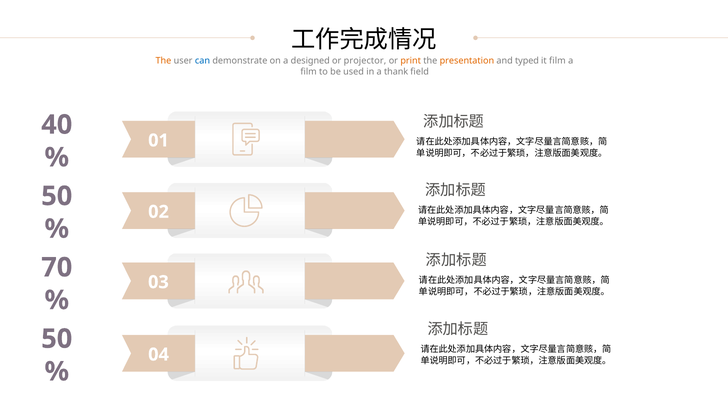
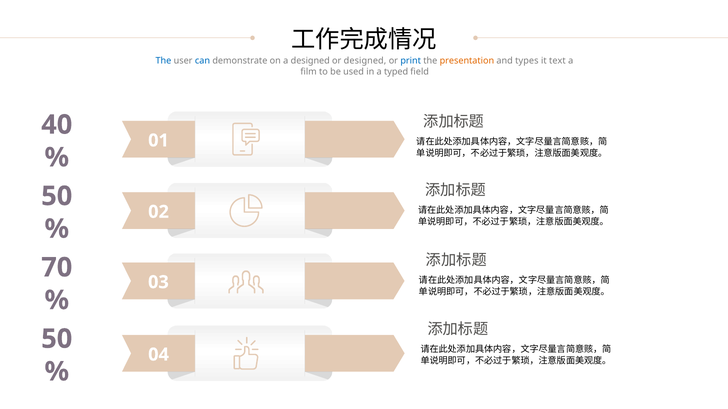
The at (163, 61) colour: orange -> blue
or projector: projector -> designed
print colour: orange -> blue
typed: typed -> types
it film: film -> text
thank: thank -> typed
